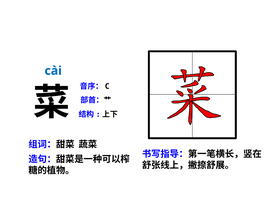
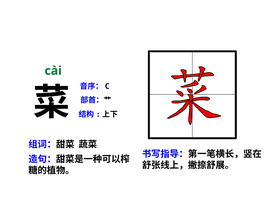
cài colour: blue -> green
